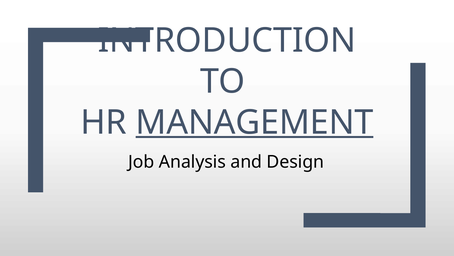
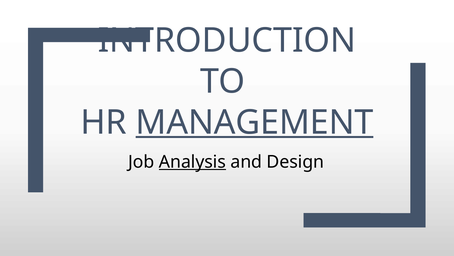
Analysis underline: none -> present
